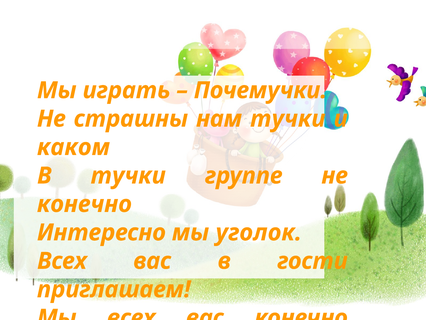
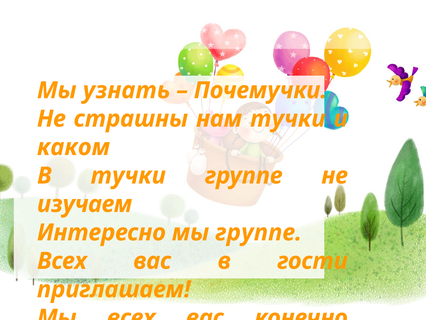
играть: играть -> узнать
конечно at (84, 204): конечно -> изучаем
мы уголок: уголок -> группе
